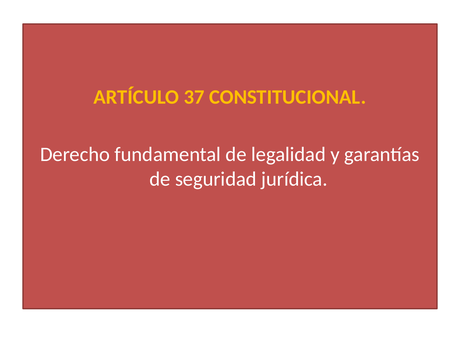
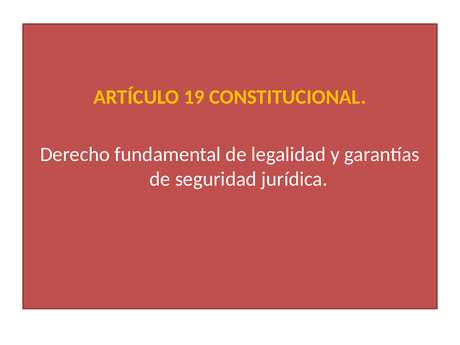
37: 37 -> 19
